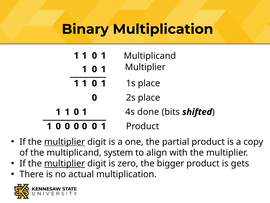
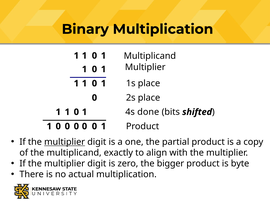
system: system -> exactly
multiplier at (65, 163) underline: present -> none
gets: gets -> byte
